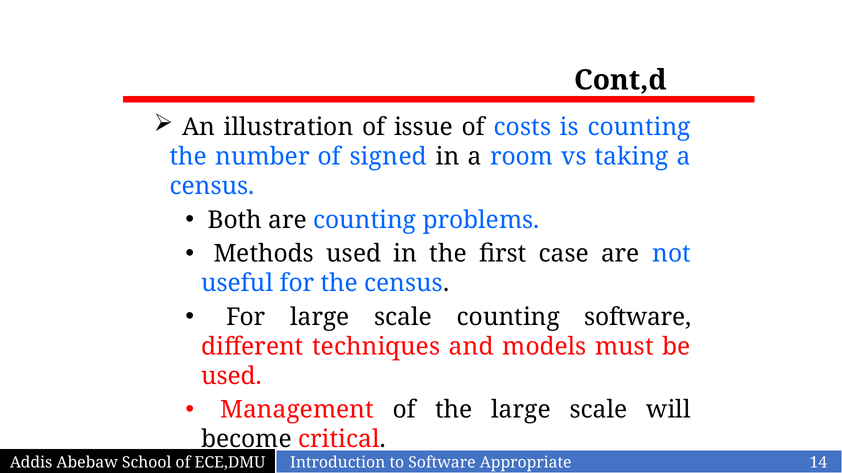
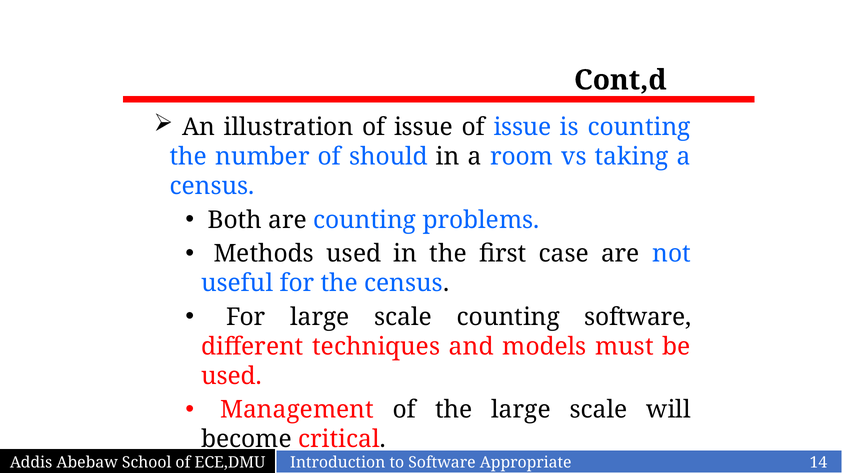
issue of costs: costs -> issue
signed: signed -> should
